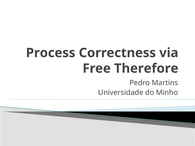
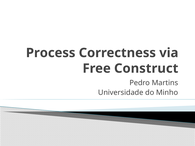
Therefore: Therefore -> Construct
